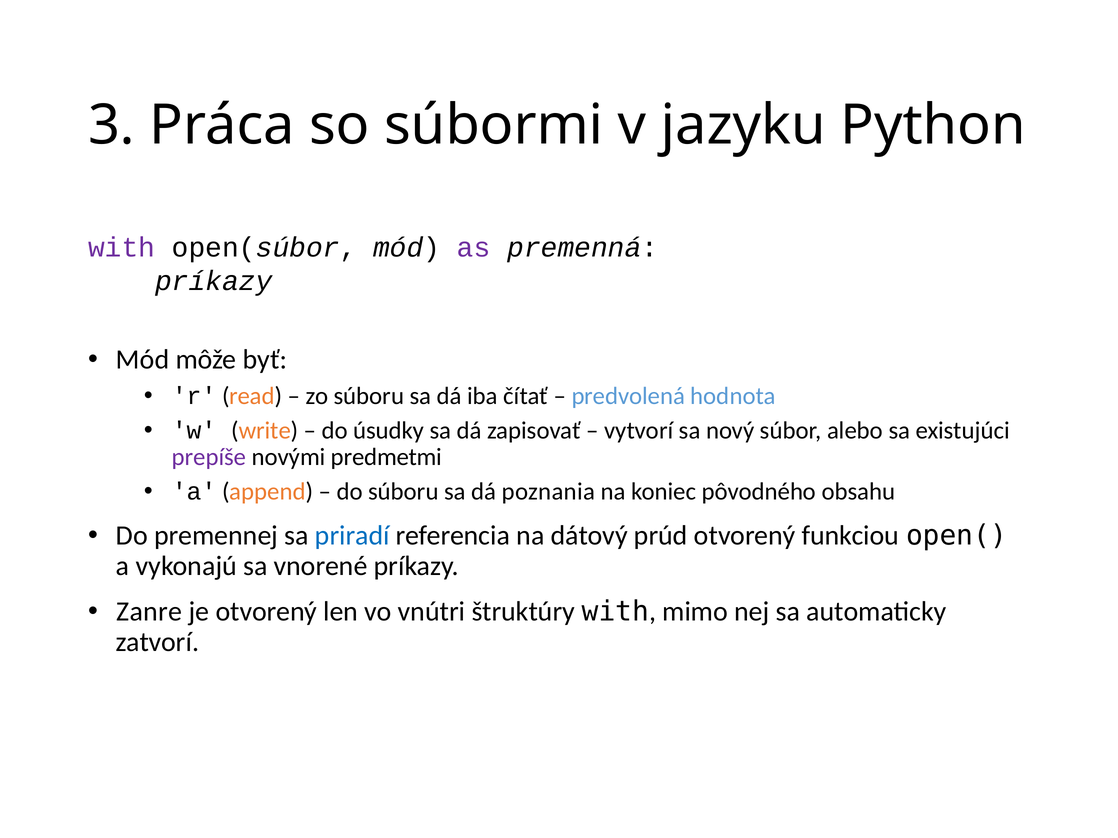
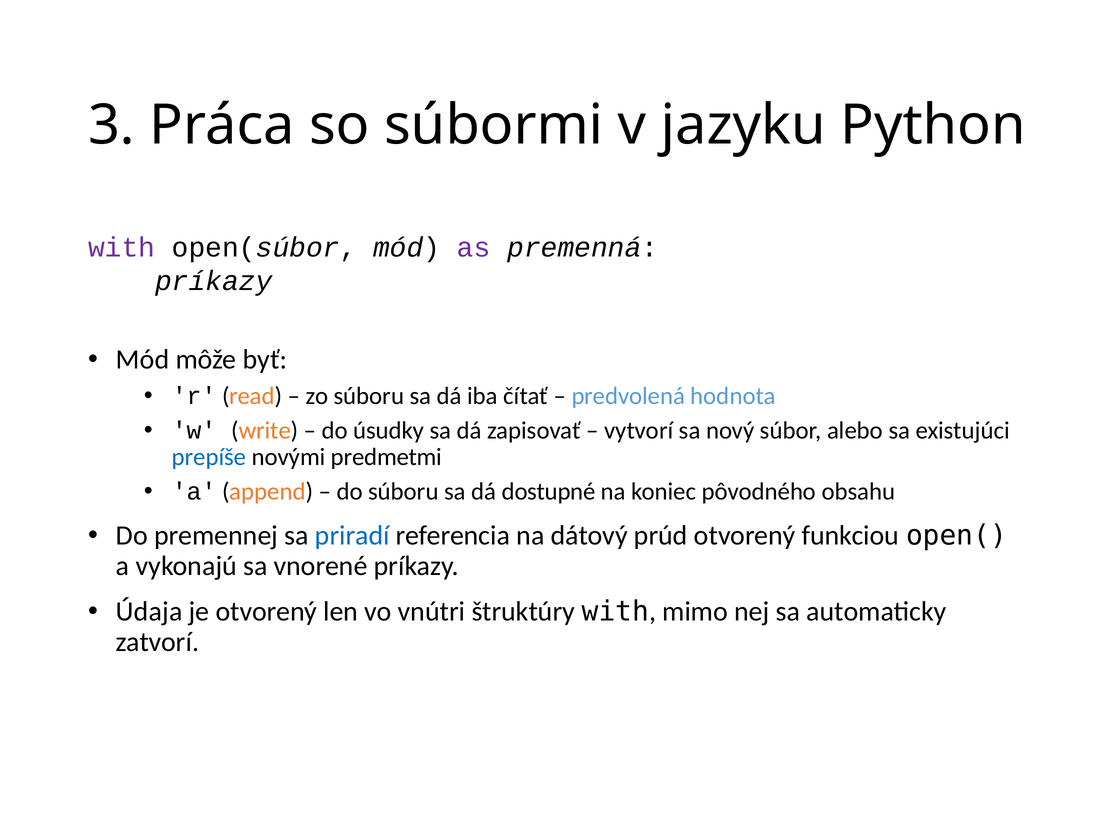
prepíše colour: purple -> blue
poznania: poznania -> dostupné
Zanre: Zanre -> Údaja
